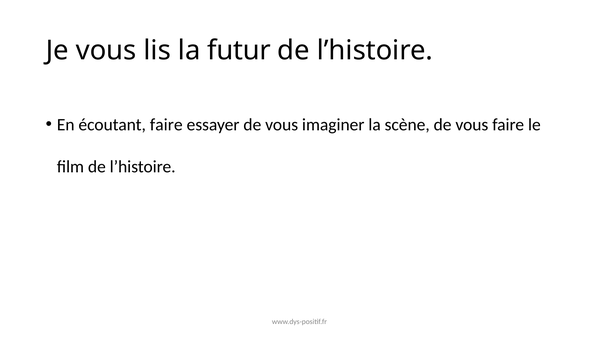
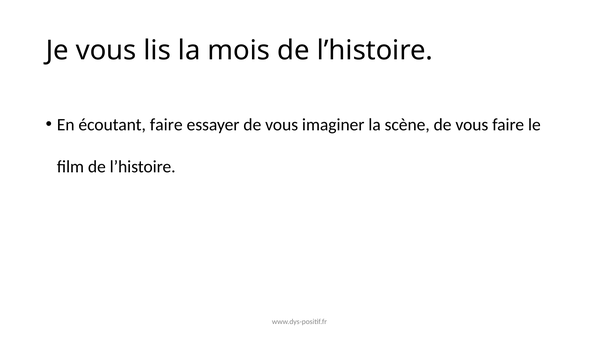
futur: futur -> mois
